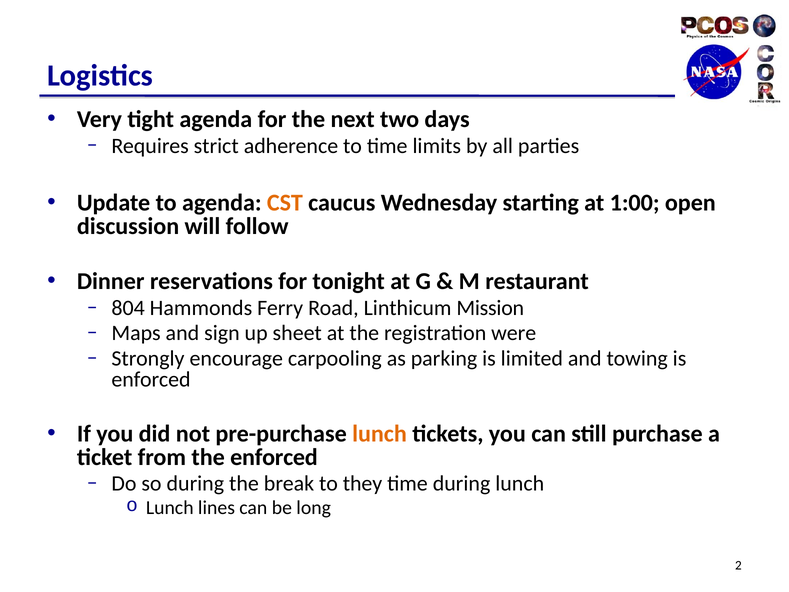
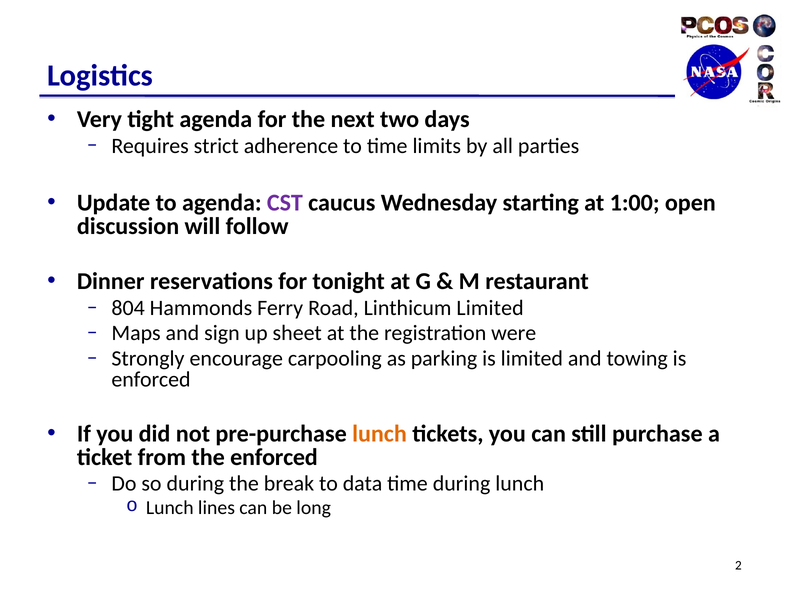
CST colour: orange -> purple
Linthicum Mission: Mission -> Limited
they: they -> data
